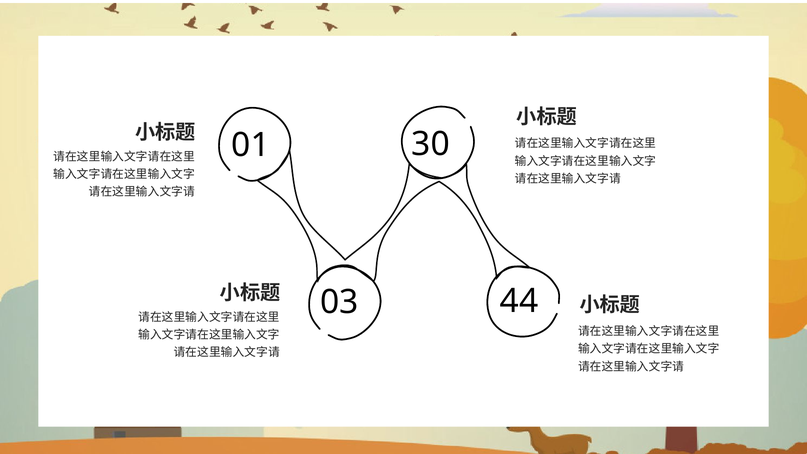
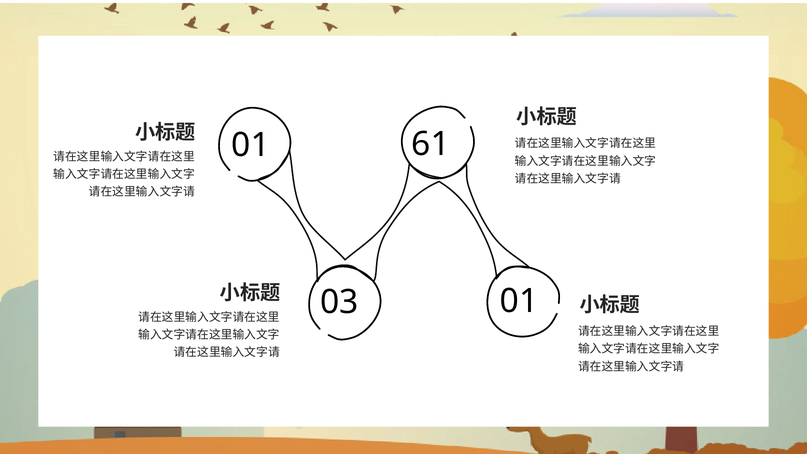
30: 30 -> 61
03 44: 44 -> 01
